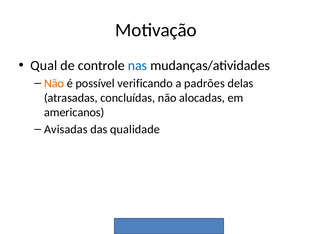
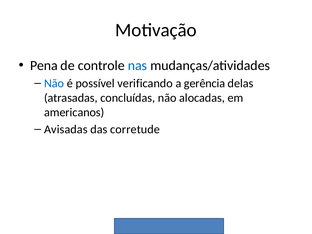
Qual: Qual -> Pena
Não at (54, 83) colour: orange -> blue
padrões: padrões -> gerência
qualidade: qualidade -> corretude
